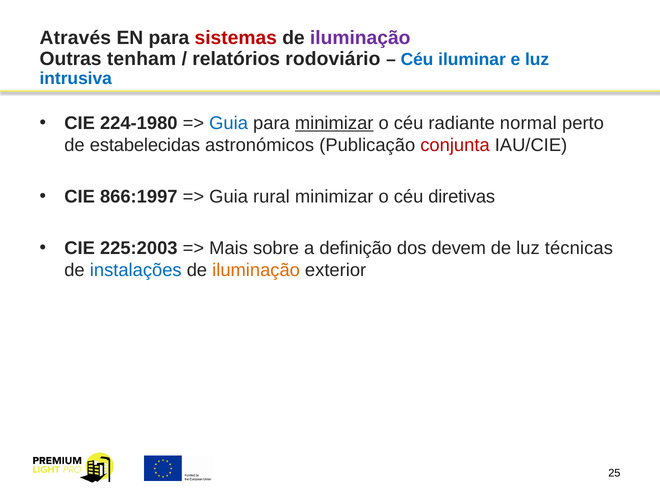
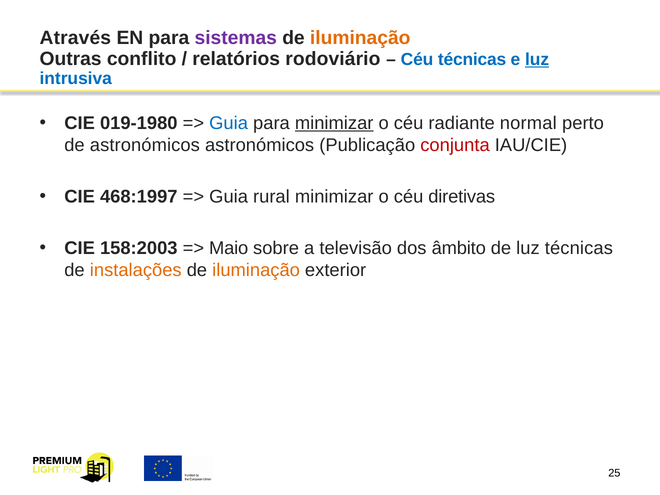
sistemas colour: red -> purple
iluminação at (360, 38) colour: purple -> orange
tenham: tenham -> conflito
Céu iluminar: iluminar -> técnicas
luz at (537, 60) underline: none -> present
224-1980: 224-1980 -> 019-1980
de estabelecidas: estabelecidas -> astronómicos
866:1997: 866:1997 -> 468:1997
225:2003: 225:2003 -> 158:2003
Mais: Mais -> Maio
definição: definição -> televisão
devem: devem -> âmbito
instalações colour: blue -> orange
